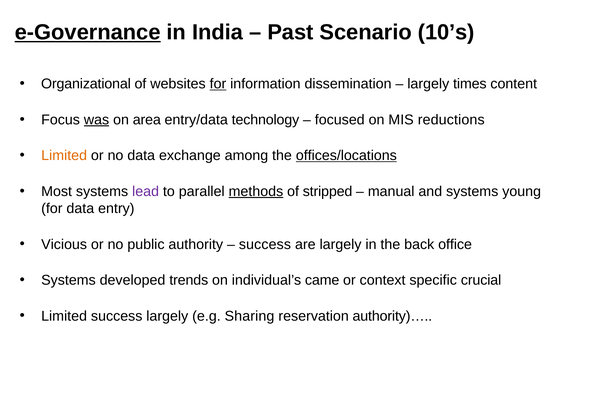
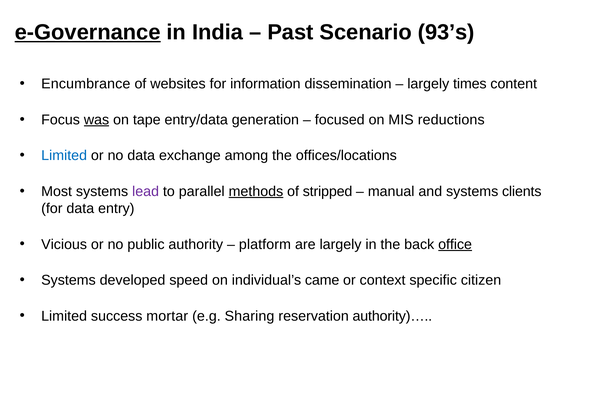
10’s: 10’s -> 93’s
Organizational: Organizational -> Encumbrance
for at (218, 84) underline: present -> none
area: area -> tape
technology: technology -> generation
Limited at (64, 156) colour: orange -> blue
offices/locations underline: present -> none
young: young -> clients
success at (265, 244): success -> platform
office underline: none -> present
trends: trends -> speed
crucial: crucial -> citizen
success largely: largely -> mortar
